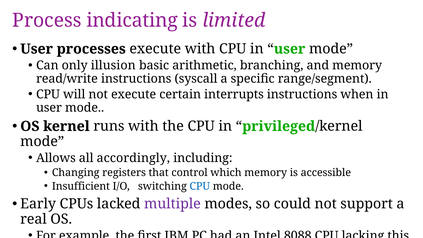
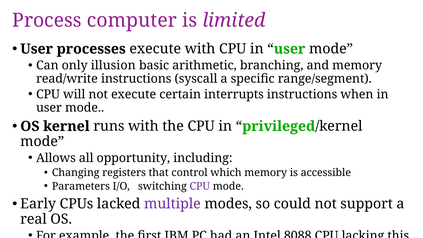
indicating: indicating -> computer
accordingly: accordingly -> opportunity
Insufficient: Insufficient -> Parameters
CPU at (200, 186) colour: blue -> purple
